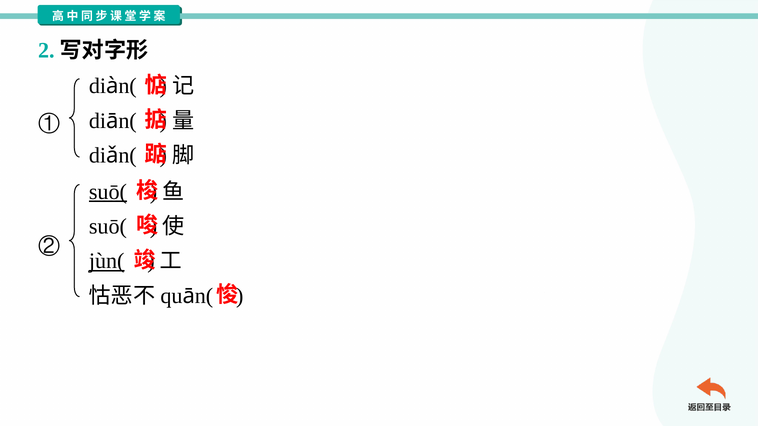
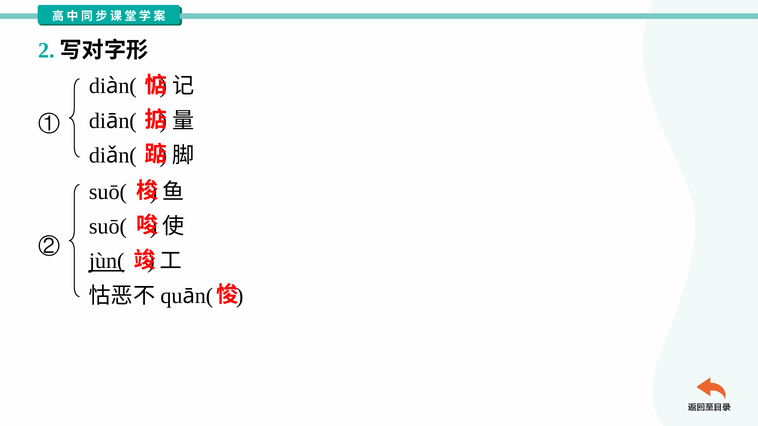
suō( at (108, 192) underline: present -> none
